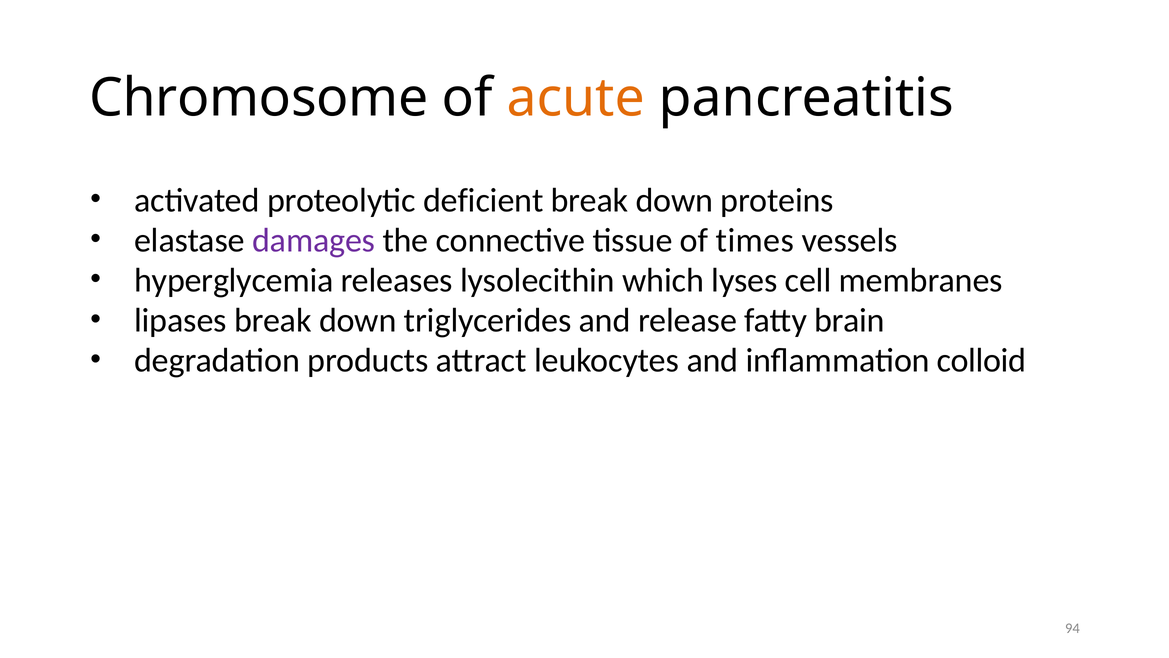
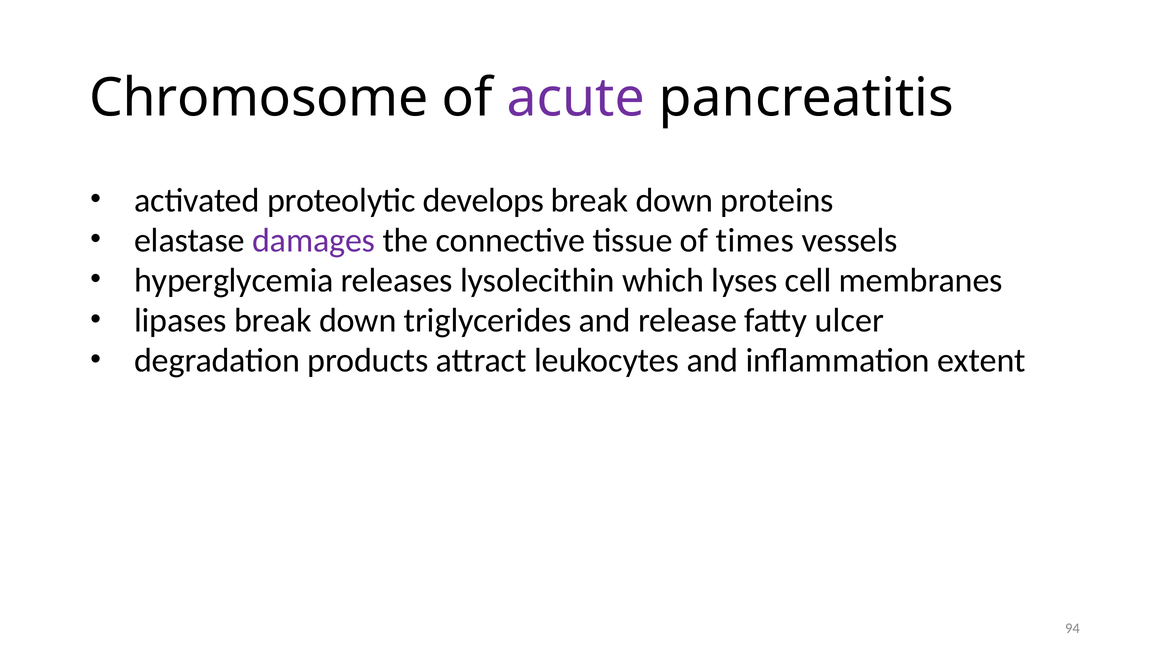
acute colour: orange -> purple
deficient: deficient -> develops
brain: brain -> ulcer
colloid: colloid -> extent
